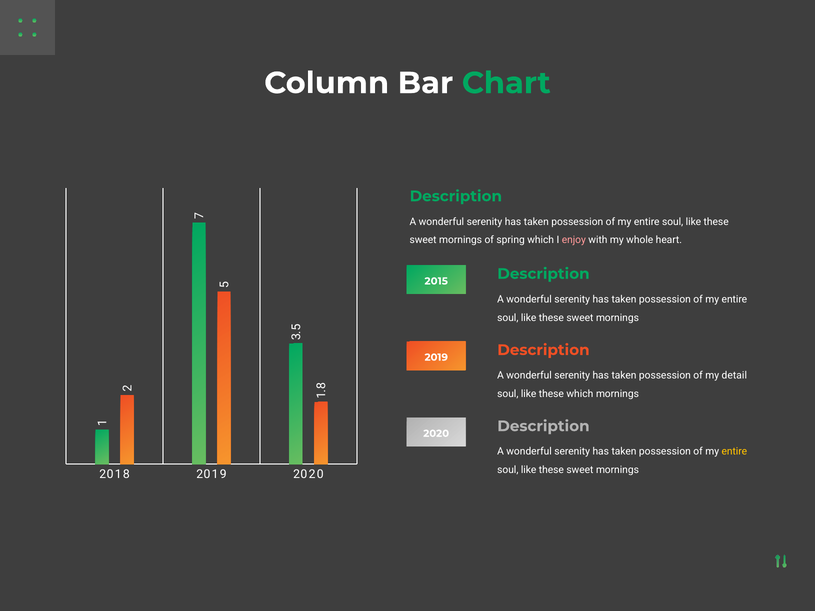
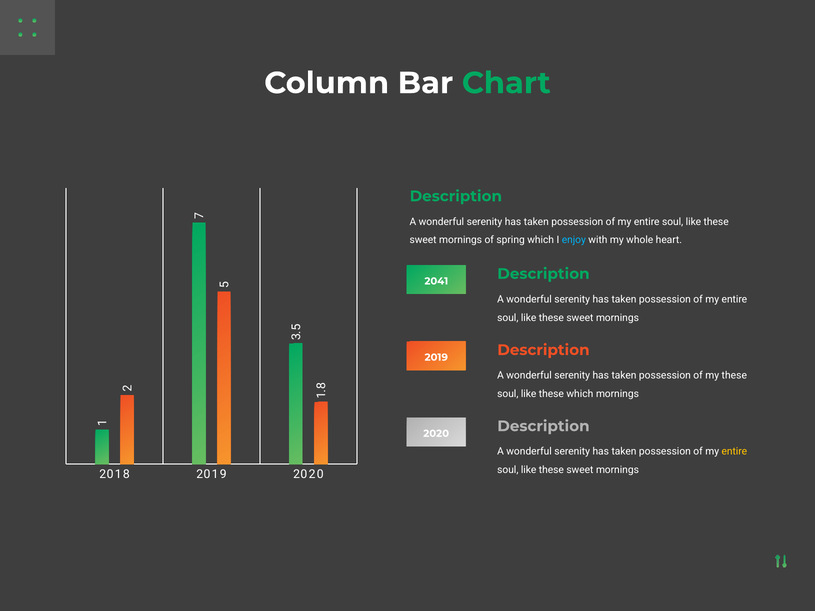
enjoy colour: pink -> light blue
2015: 2015 -> 2041
my detail: detail -> these
